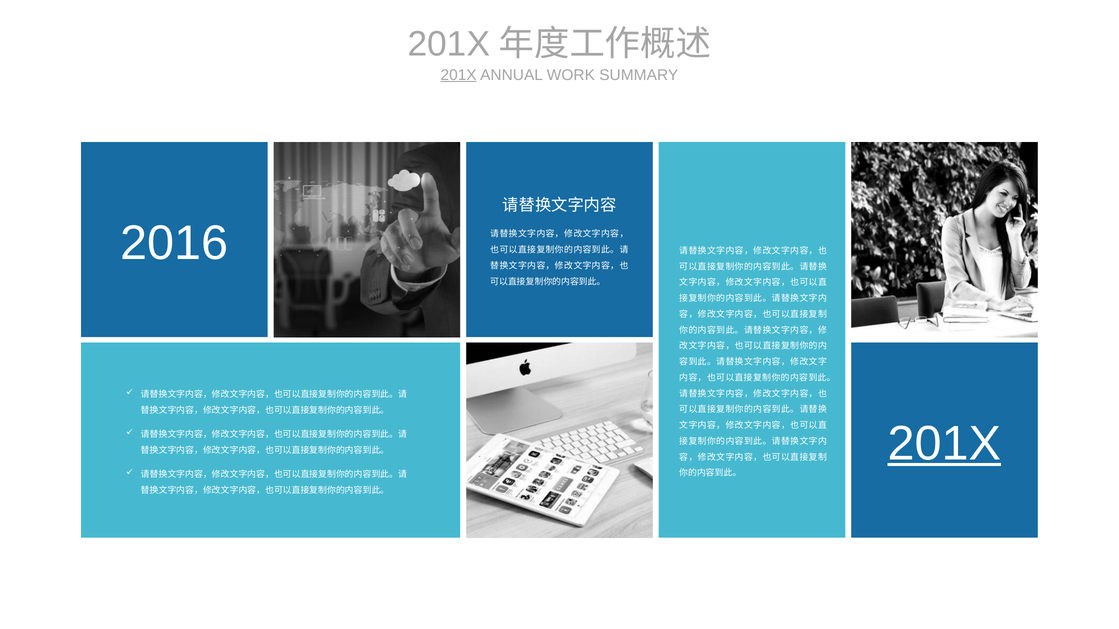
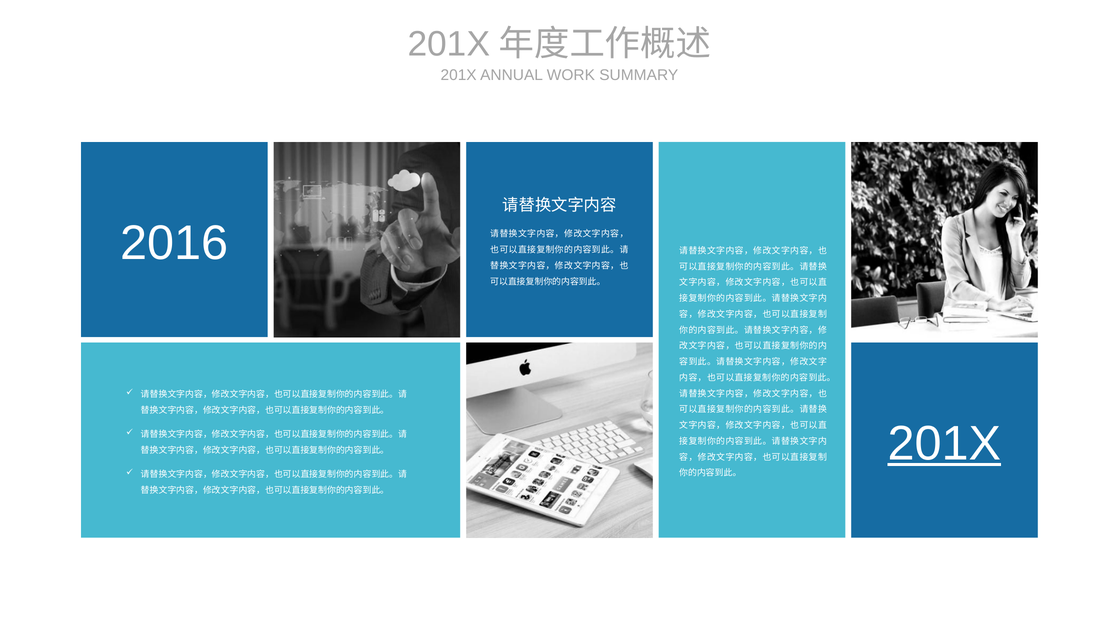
201X at (459, 75) underline: present -> none
